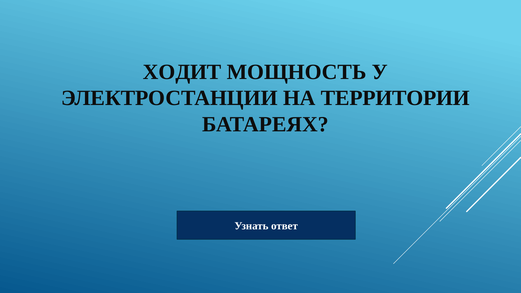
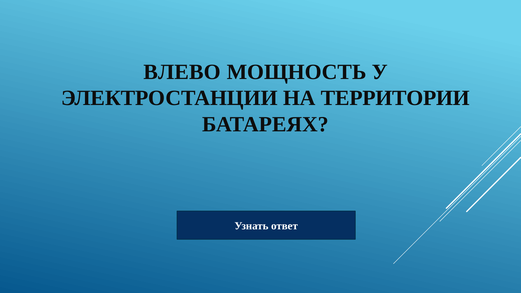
ХОДИТ: ХОДИТ -> ВЛЕВО
